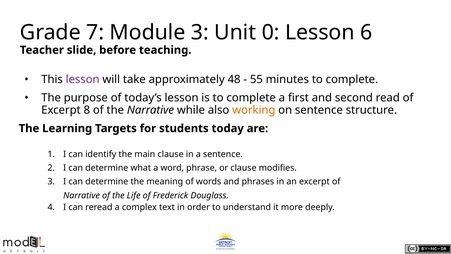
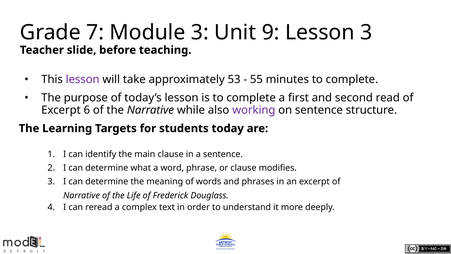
0: 0 -> 9
Lesson 6: 6 -> 3
48: 48 -> 53
8: 8 -> 6
working colour: orange -> purple
